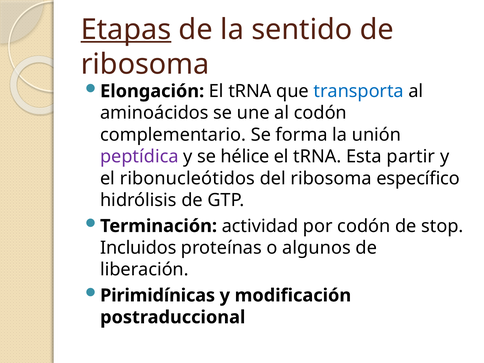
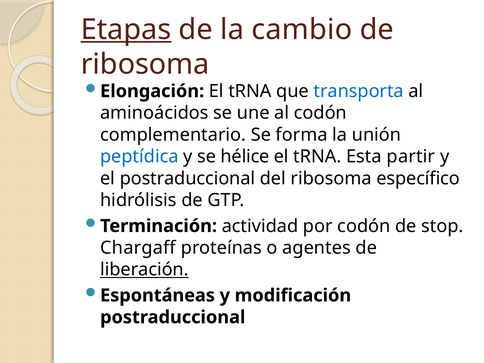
sentido: sentido -> cambio
peptídica colour: purple -> blue
el ribonucleótidos: ribonucleótidos -> postraduccional
Incluidos: Incluidos -> Chargaff
algunos: algunos -> agentes
liberación underline: none -> present
Pirimidínicas: Pirimidínicas -> Espontáneas
